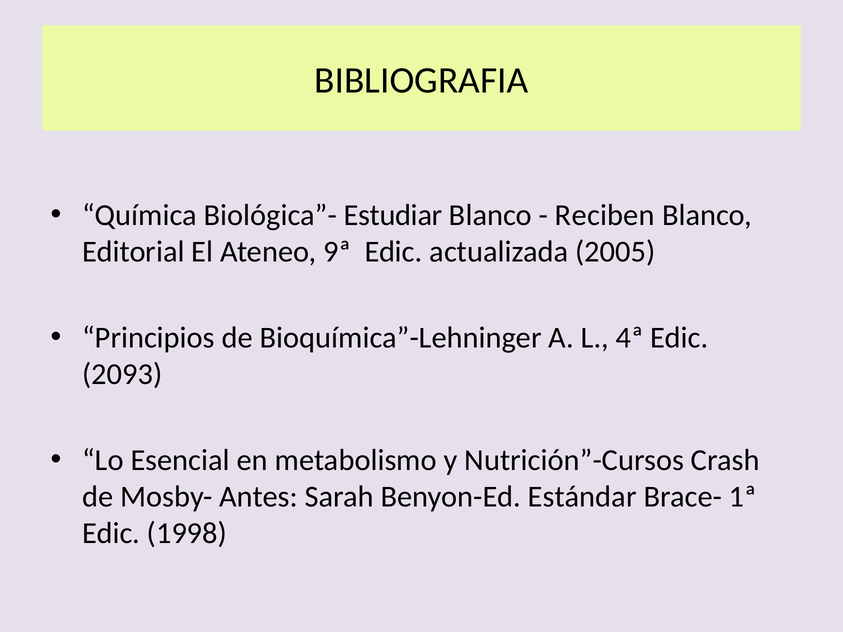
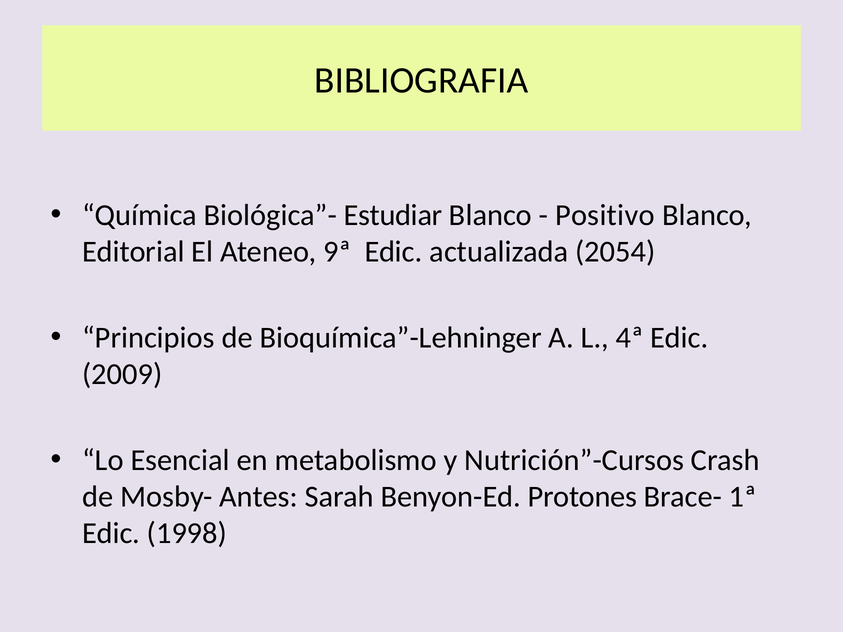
Reciben: Reciben -> Positivo
2005: 2005 -> 2054
2093: 2093 -> 2009
Estándar: Estándar -> Protones
